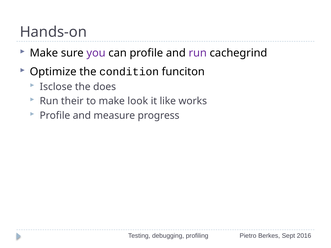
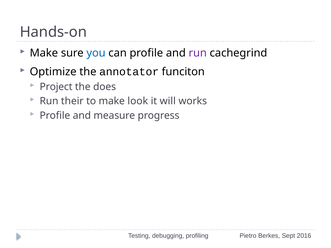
you colour: purple -> blue
condition: condition -> annotator
Isclose: Isclose -> Project
like: like -> will
